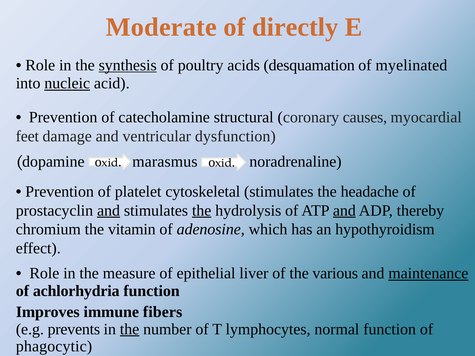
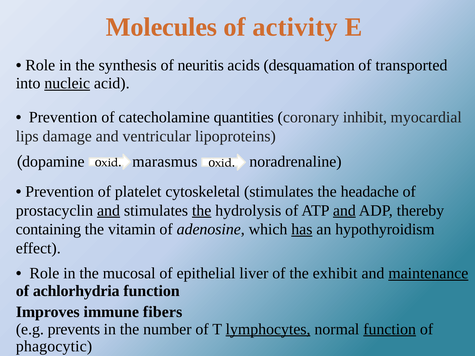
Moderate: Moderate -> Molecules
directly: directly -> activity
synthesis underline: present -> none
poultry: poultry -> neuritis
myelinated: myelinated -> transported
structural: structural -> quantities
causes: causes -> inhibit
feet: feet -> lips
dysfunction: dysfunction -> lipoproteins
chromium: chromium -> containing
has underline: none -> present
measure: measure -> mucosal
various: various -> exhibit
the at (130, 329) underline: present -> none
lymphocytes underline: none -> present
function at (390, 329) underline: none -> present
